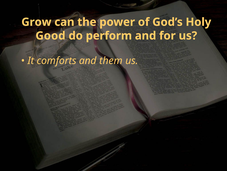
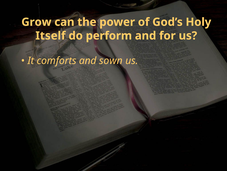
Good: Good -> Itself
them: them -> sown
